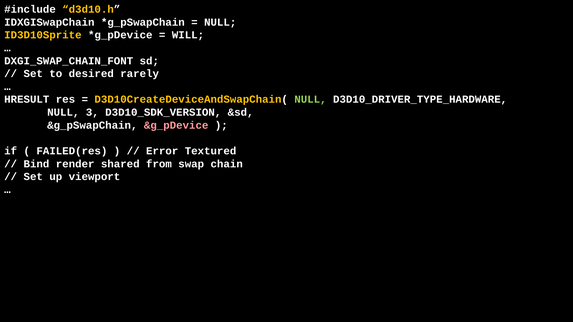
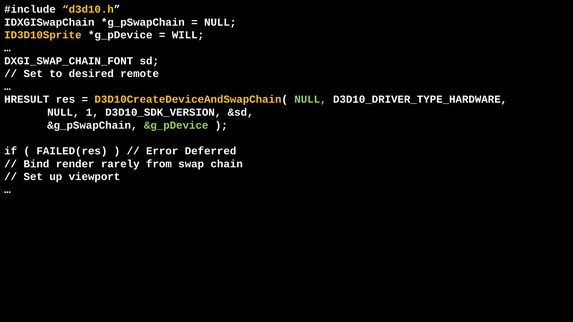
rarely: rarely -> remote
3: 3 -> 1
&g_pDevice colour: pink -> light green
Textured: Textured -> Deferred
shared: shared -> rarely
